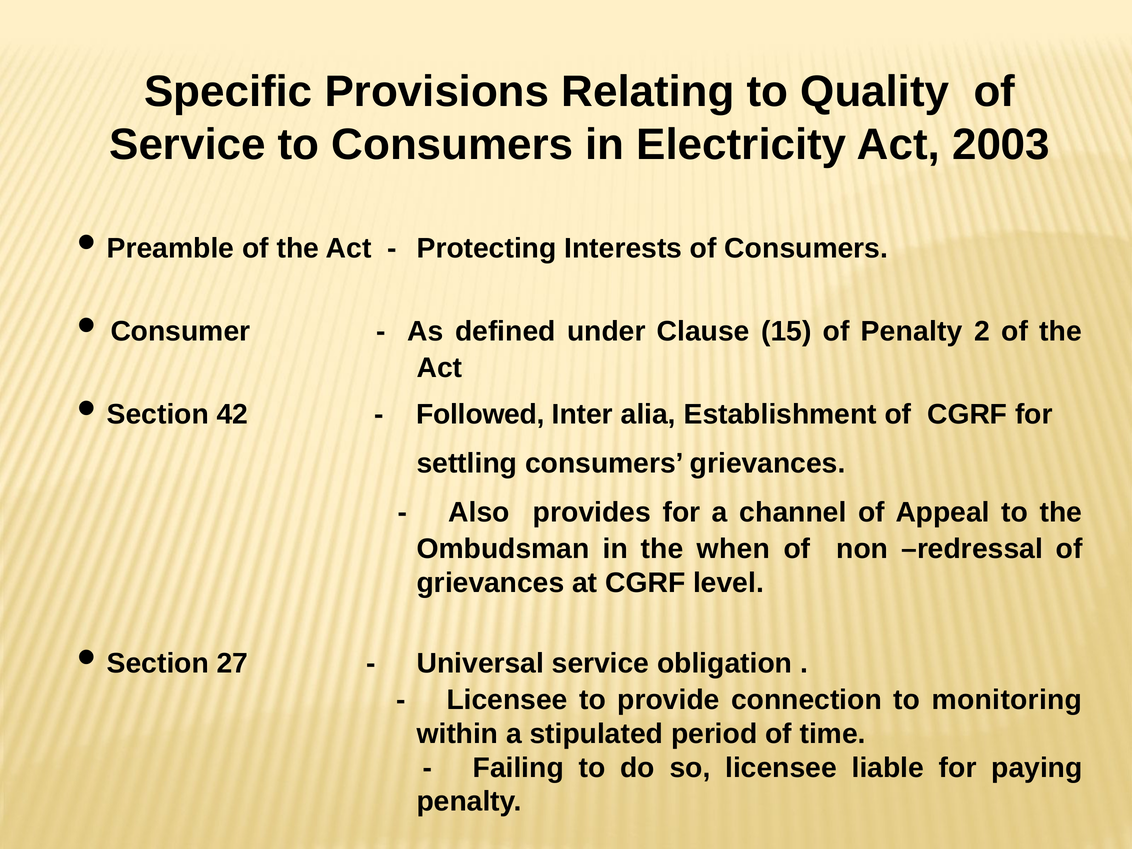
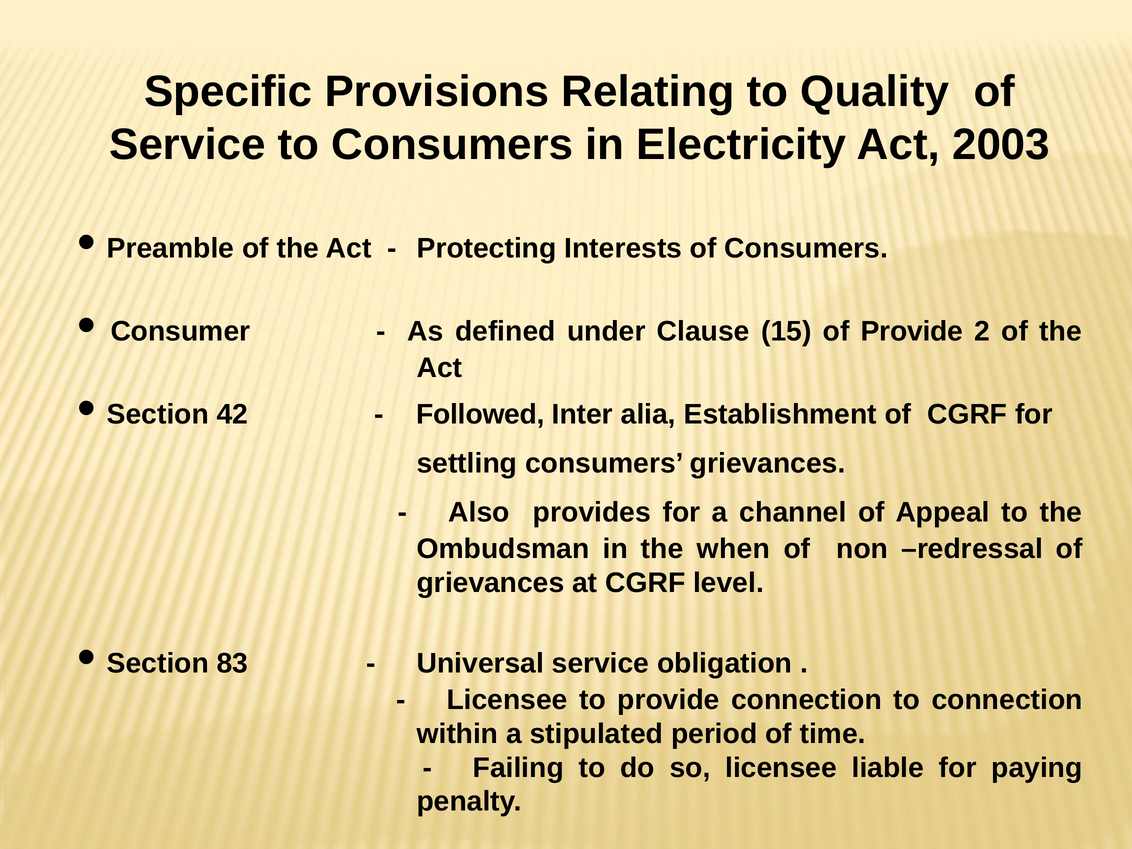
of Penalty: Penalty -> Provide
27: 27 -> 83
to monitoring: monitoring -> connection
